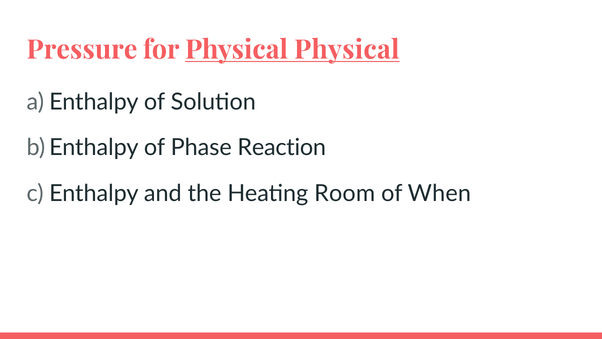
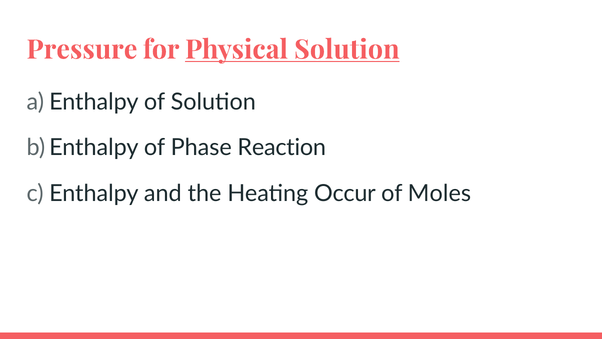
Physical Physical: Physical -> Solution
Room: Room -> Occur
When: When -> Moles
